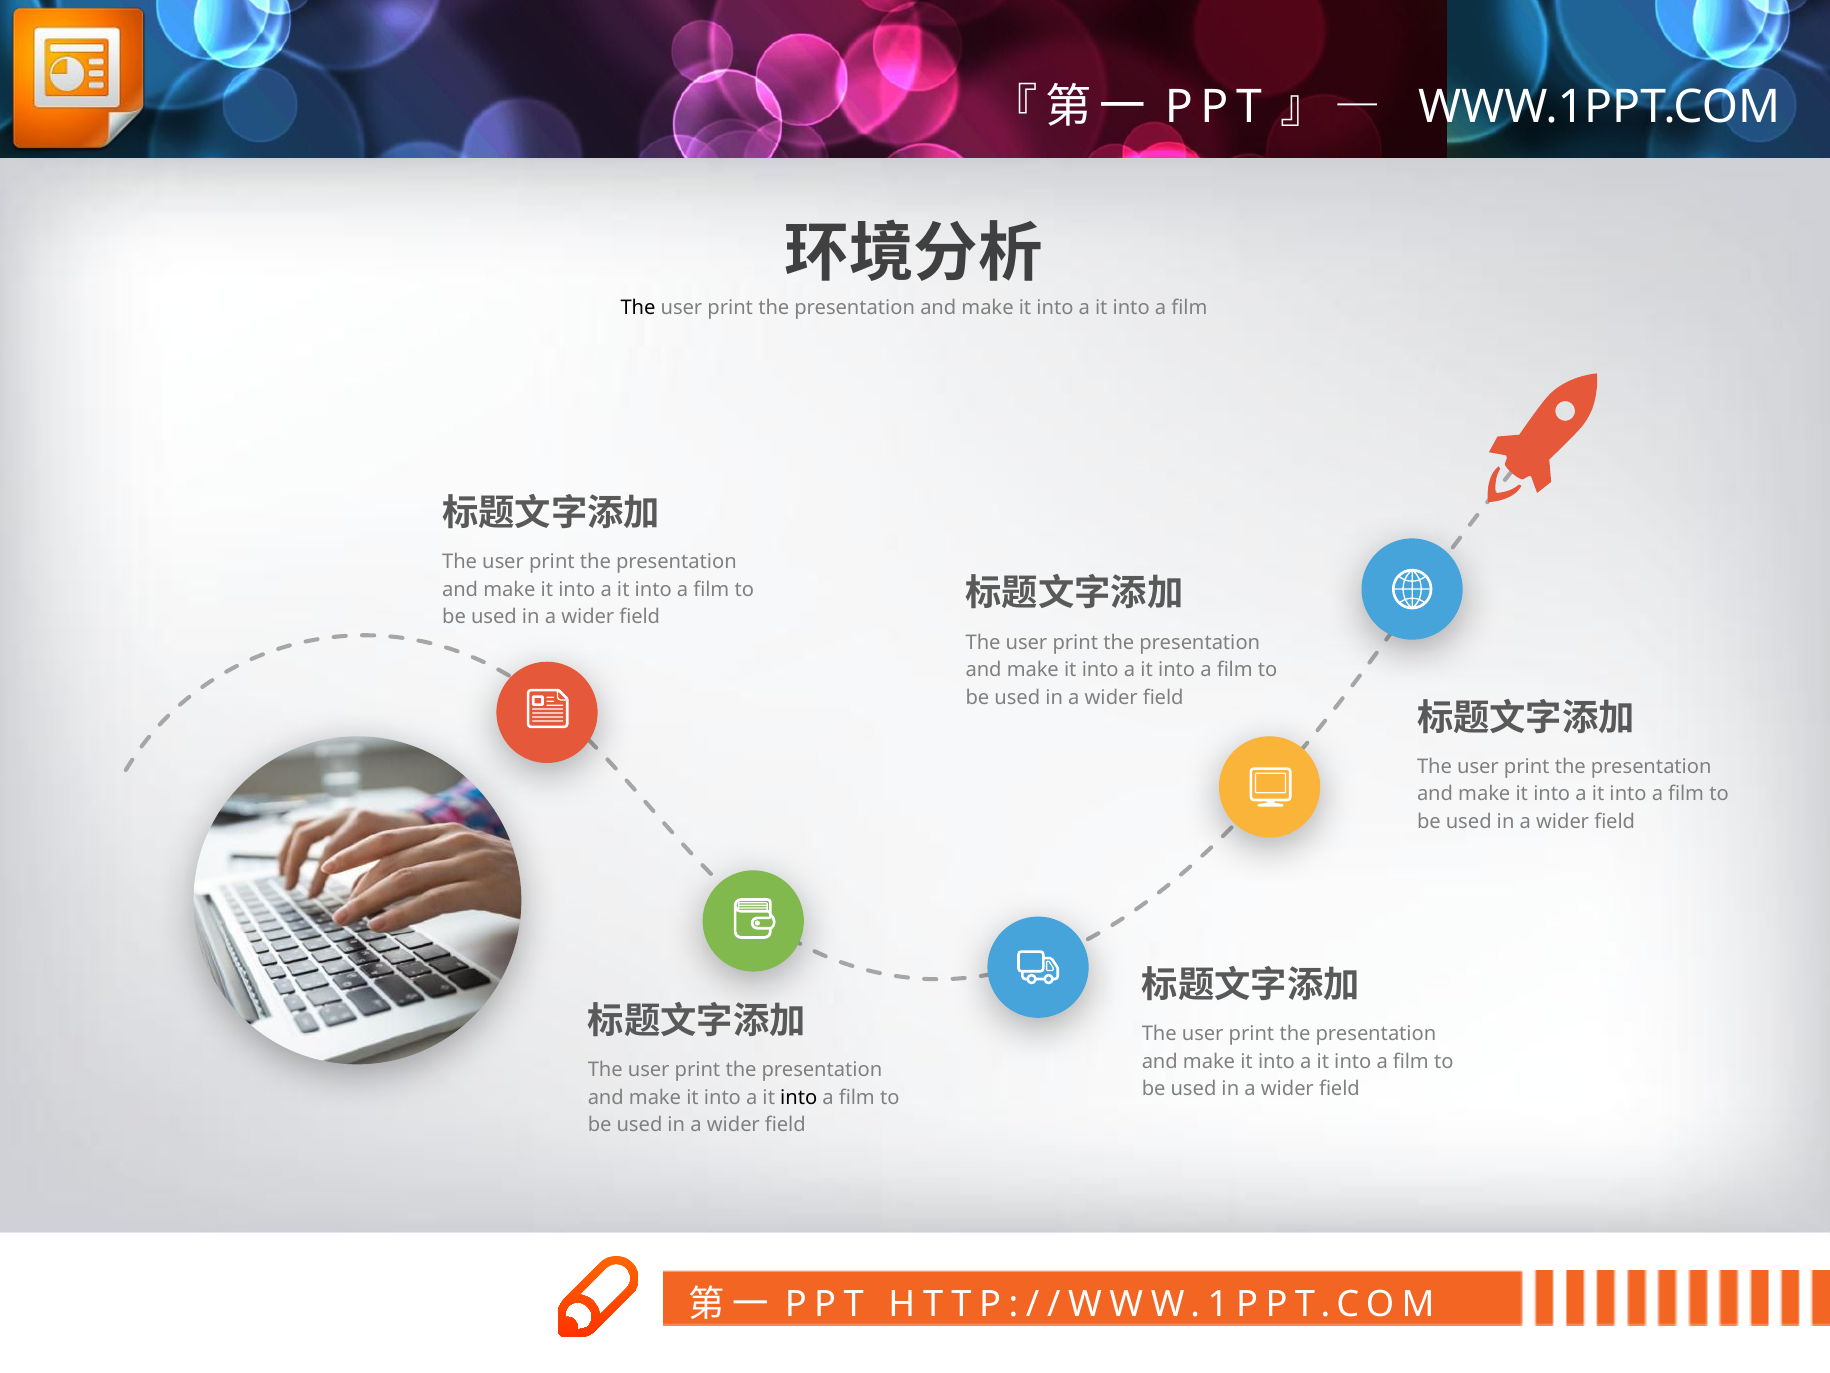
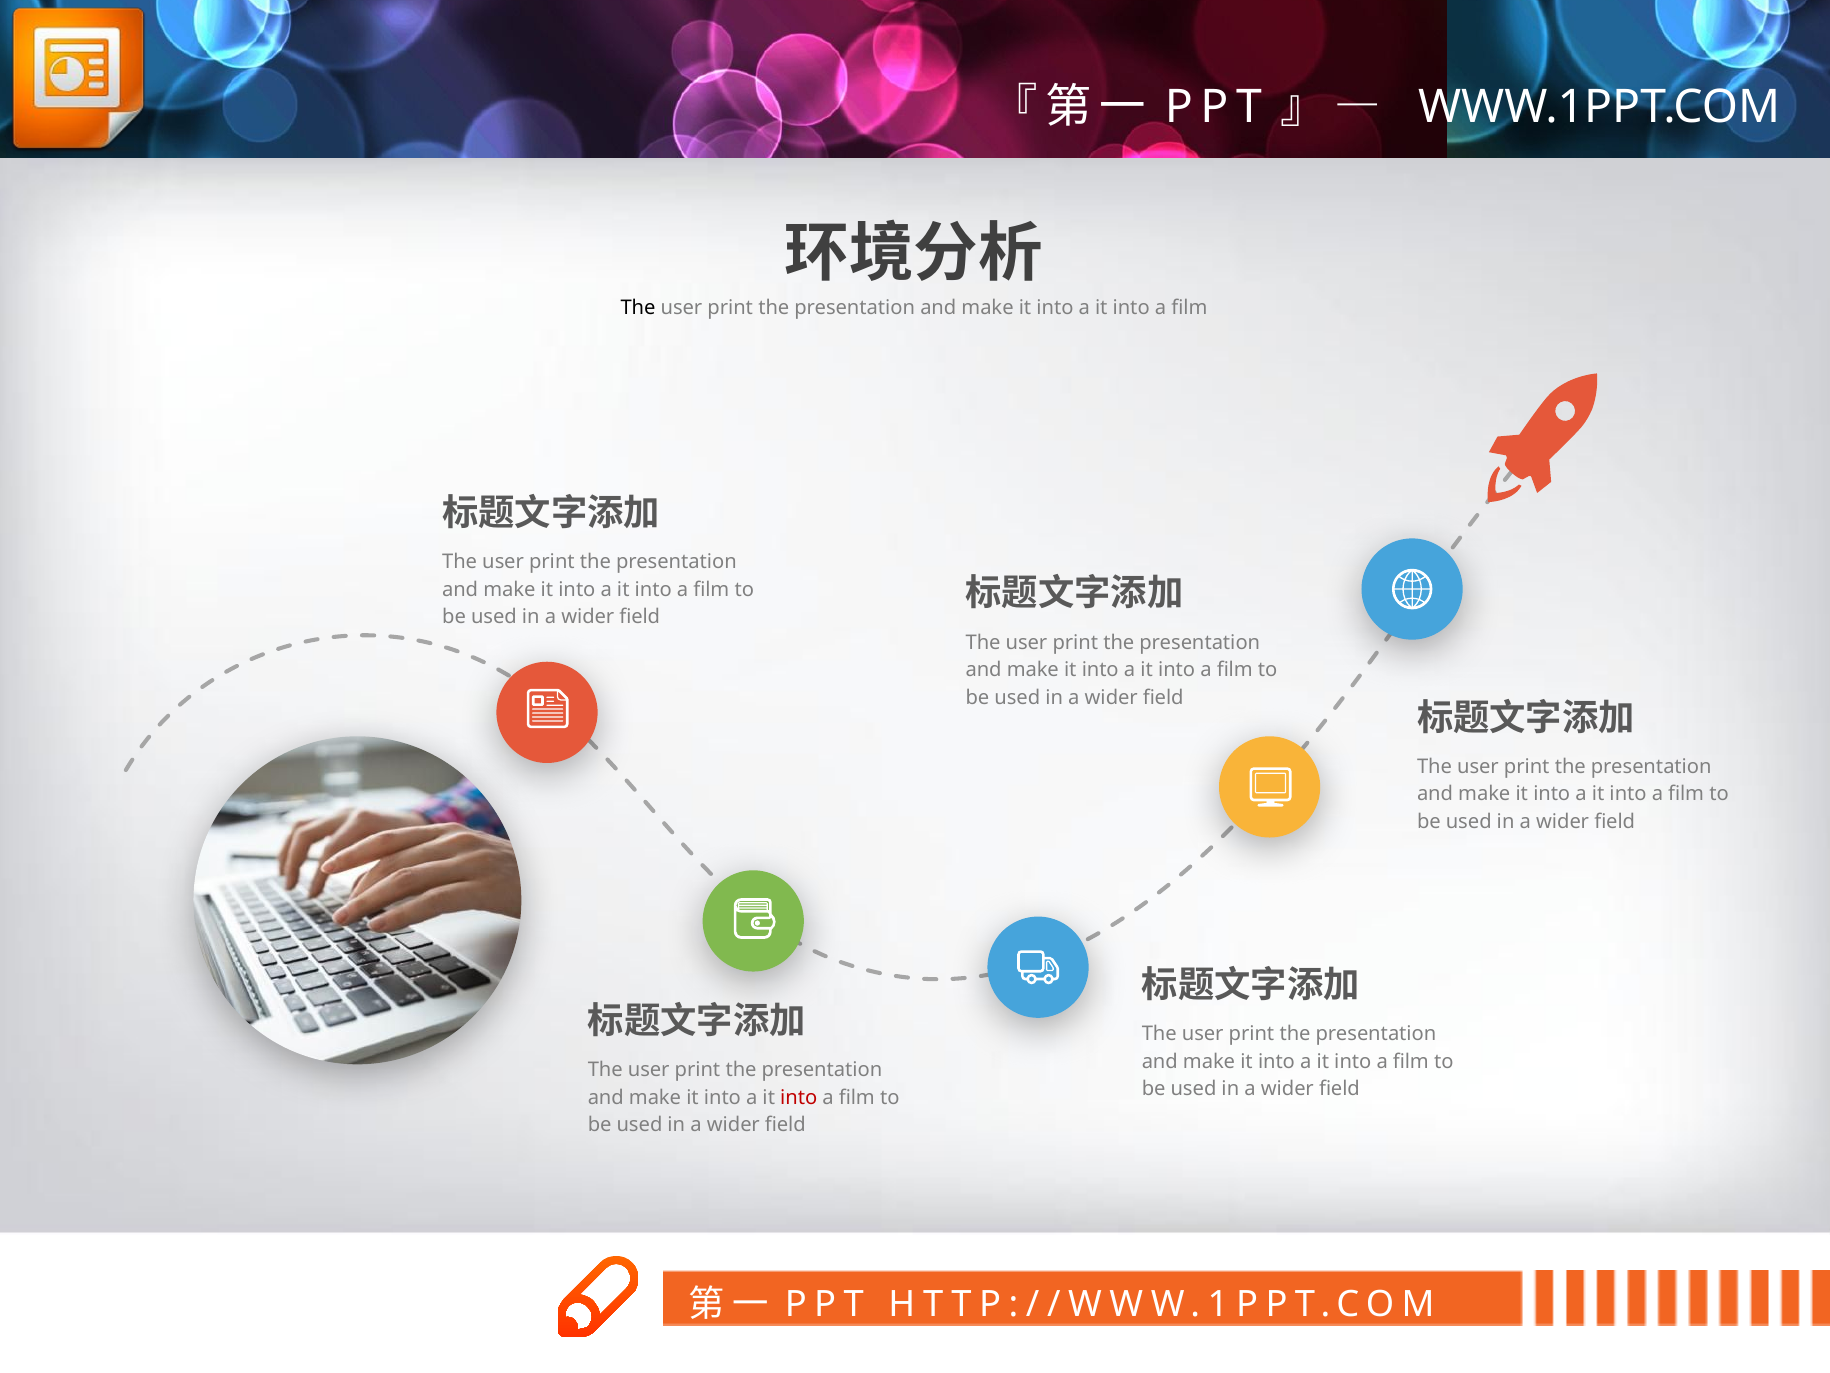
into at (799, 1097) colour: black -> red
